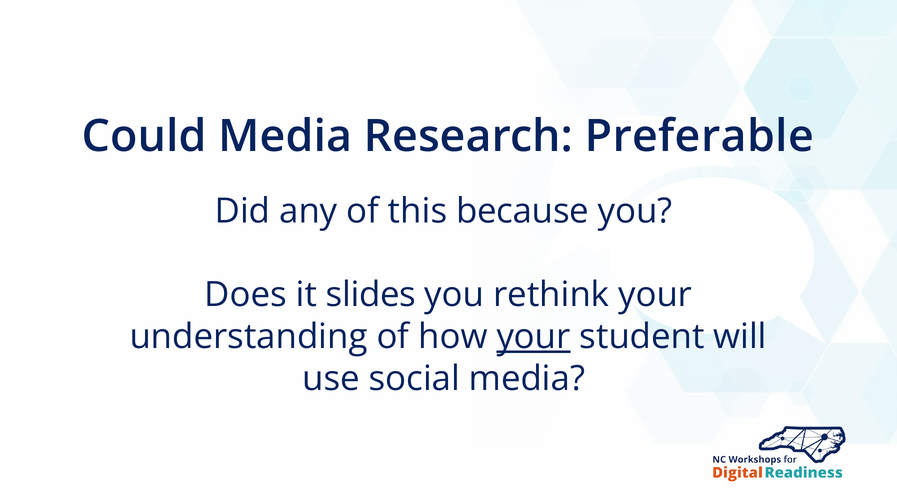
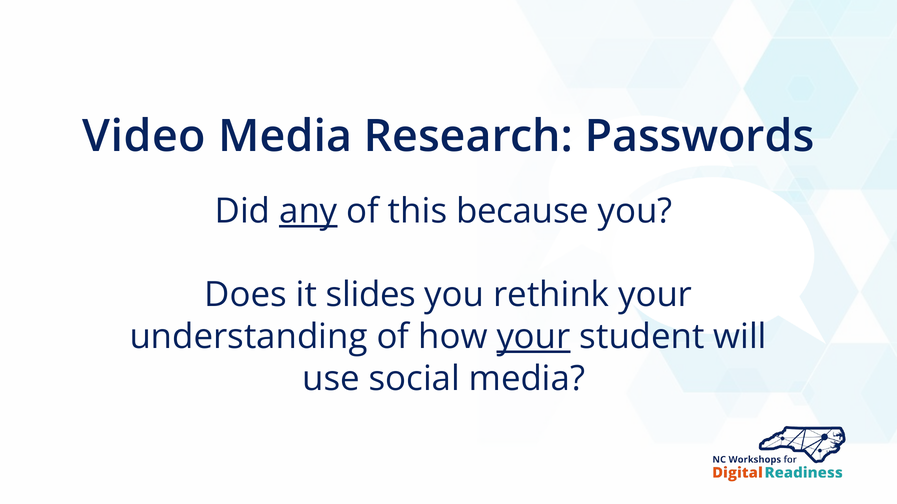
Could: Could -> Video
Preferable: Preferable -> Passwords
any underline: none -> present
